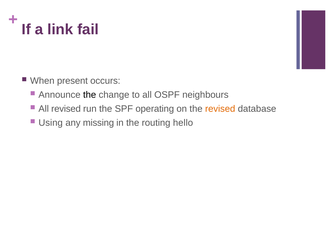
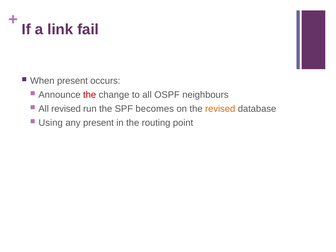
the at (90, 95) colour: black -> red
operating: operating -> becomes
any missing: missing -> present
hello: hello -> point
